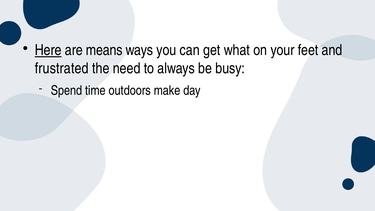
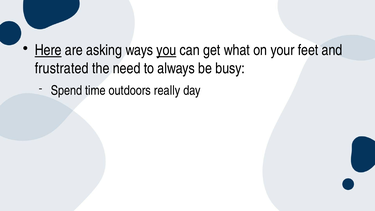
means: means -> asking
you underline: none -> present
make: make -> really
